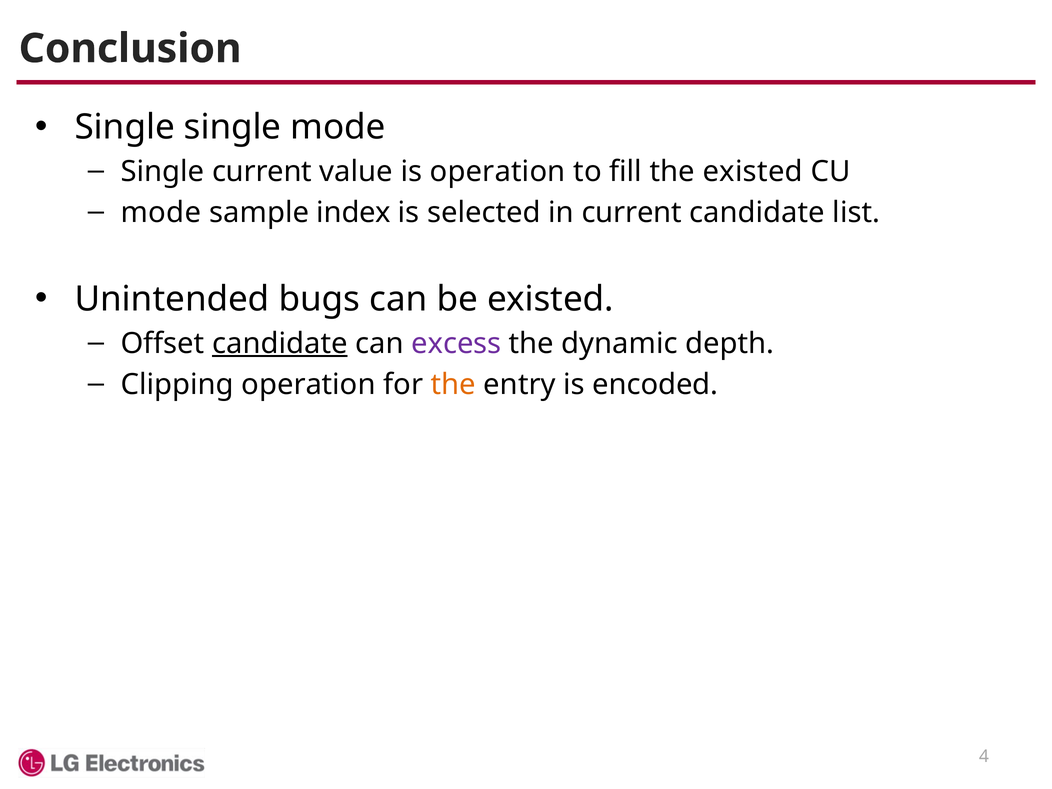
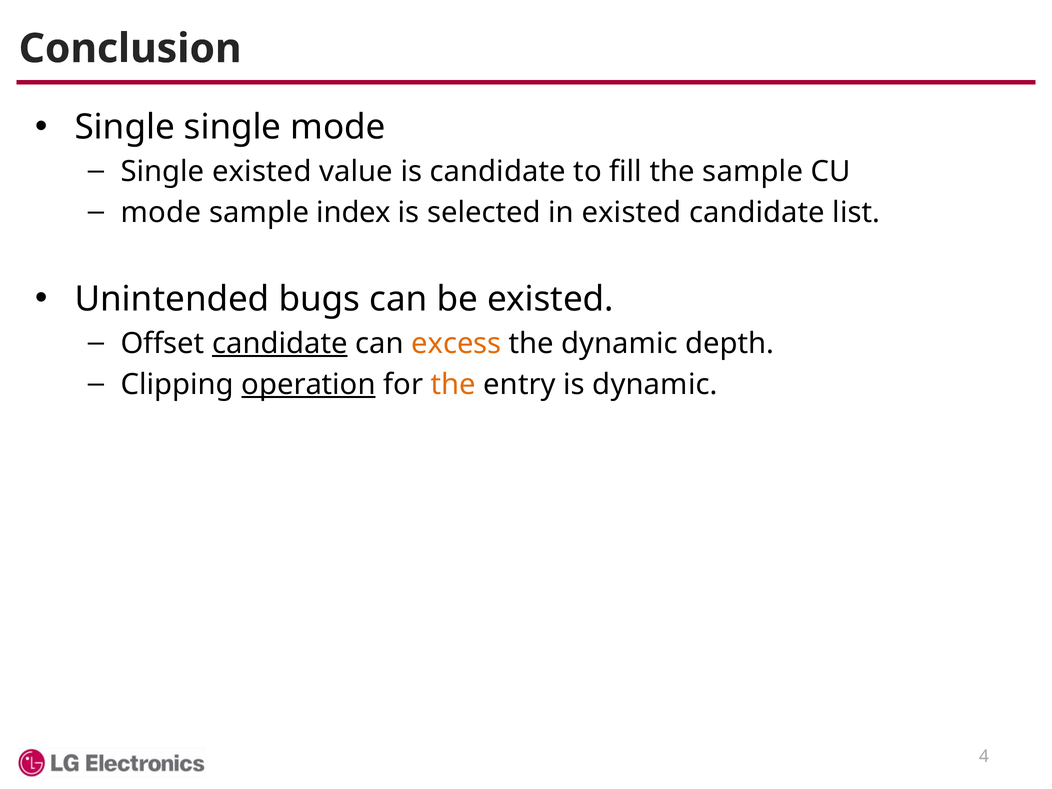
Single current: current -> existed
is operation: operation -> candidate
the existed: existed -> sample
in current: current -> existed
excess colour: purple -> orange
operation at (309, 384) underline: none -> present
is encoded: encoded -> dynamic
